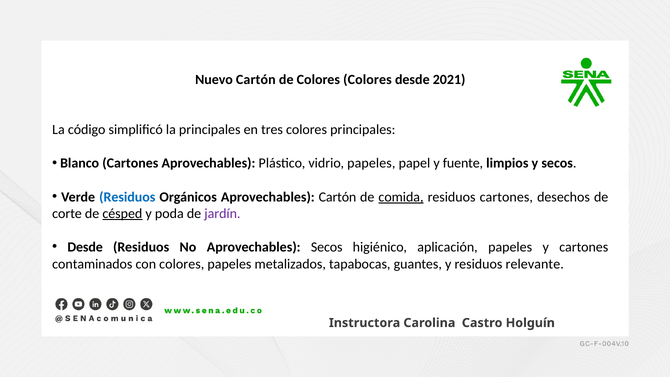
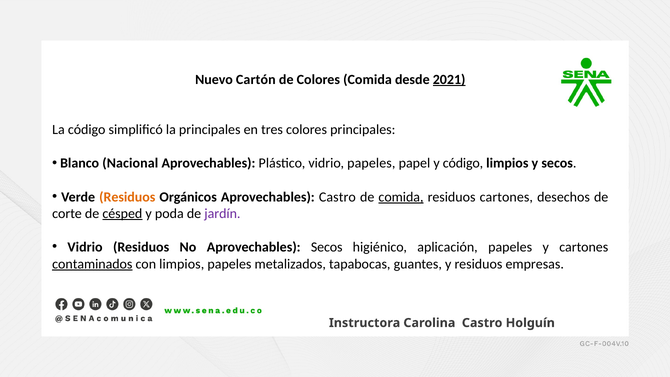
Colores Colores: Colores -> Comida
2021 underline: none -> present
Blanco Cartones: Cartones -> Nacional
y fuente: fuente -> código
Residuos at (127, 197) colour: blue -> orange
Aprovechables Cartón: Cartón -> Castro
Desde at (85, 247): Desde -> Vidrio
contaminados underline: none -> present
con colores: colores -> limpios
relevante: relevante -> empresas
